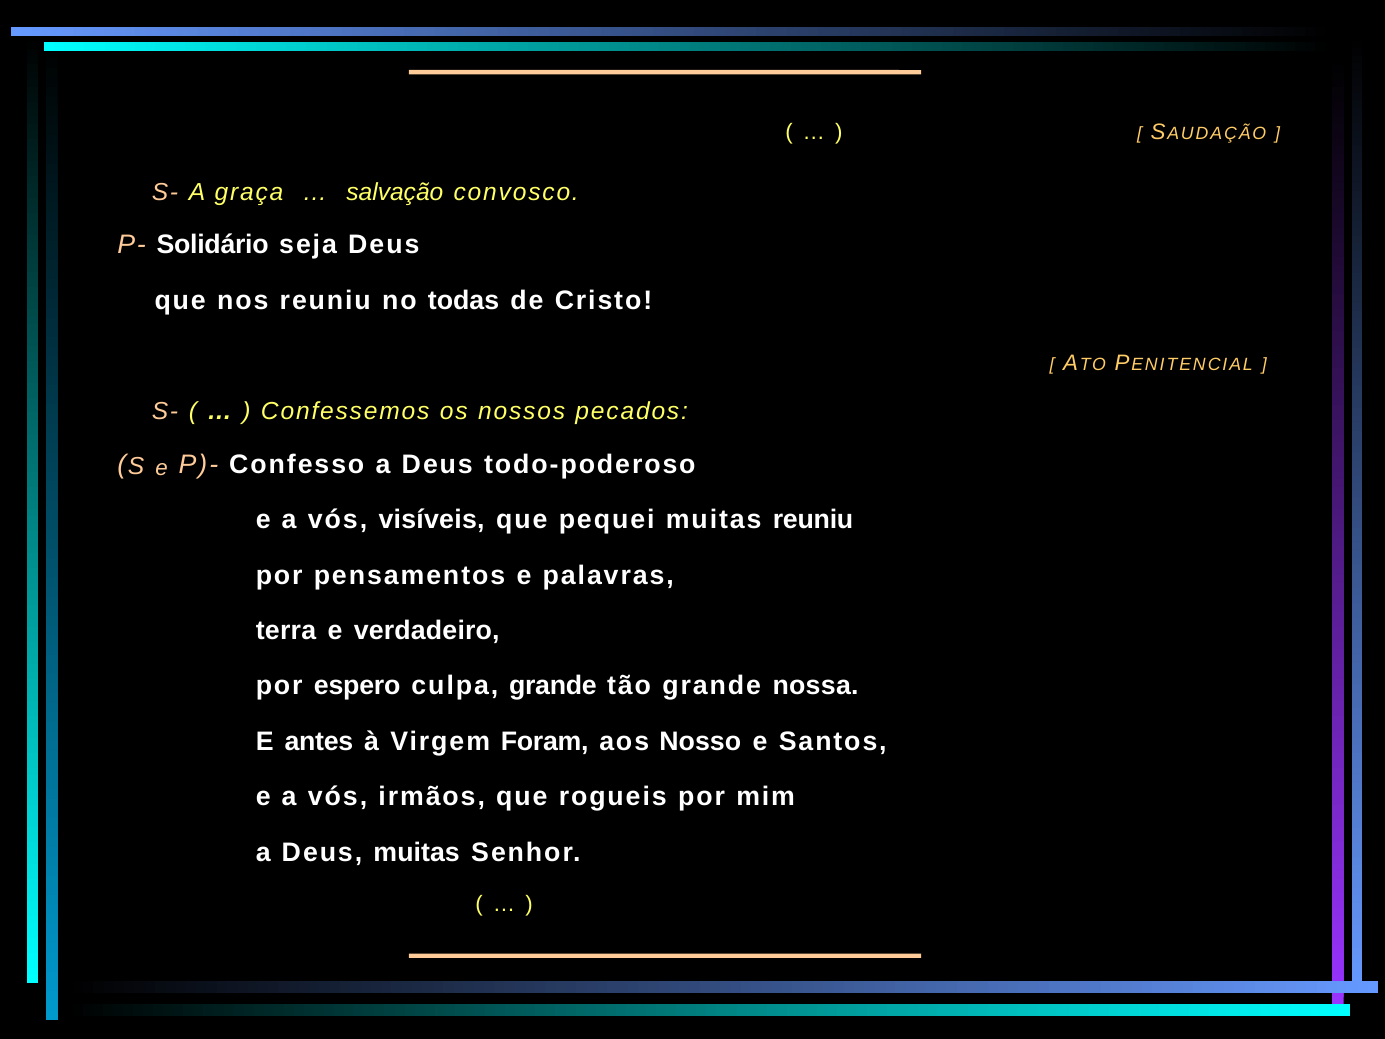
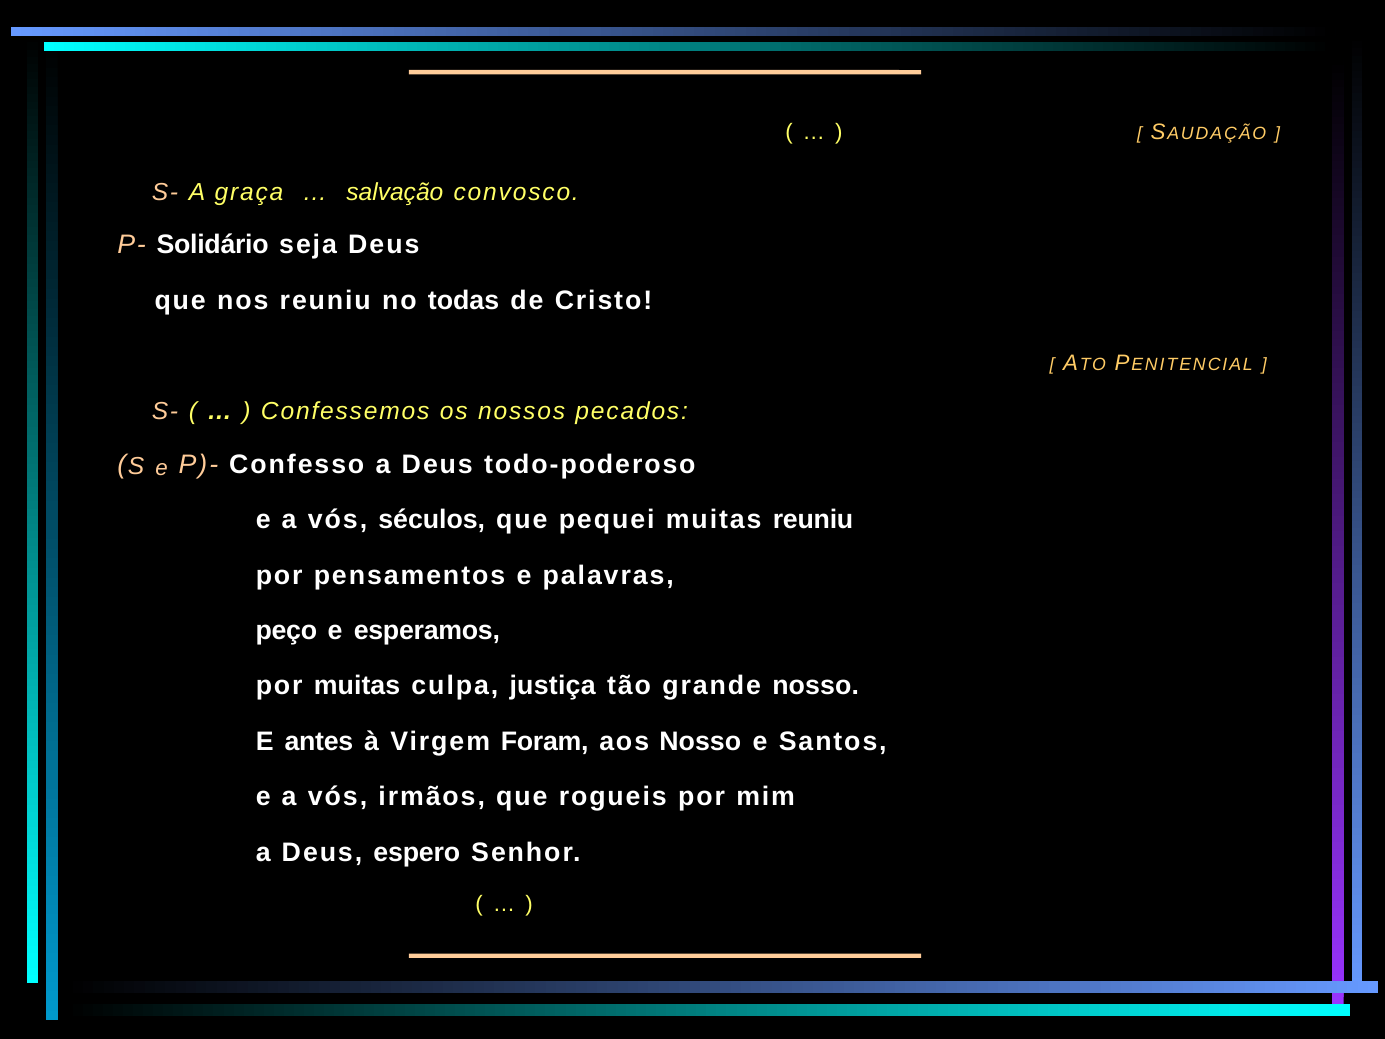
visíveis: visíveis -> séculos
terra: terra -> peço
verdadeiro: verdadeiro -> esperamos
por espero: espero -> muitas
culpa grande: grande -> justiça
grande nossa: nossa -> nosso
Deus muitas: muitas -> espero
